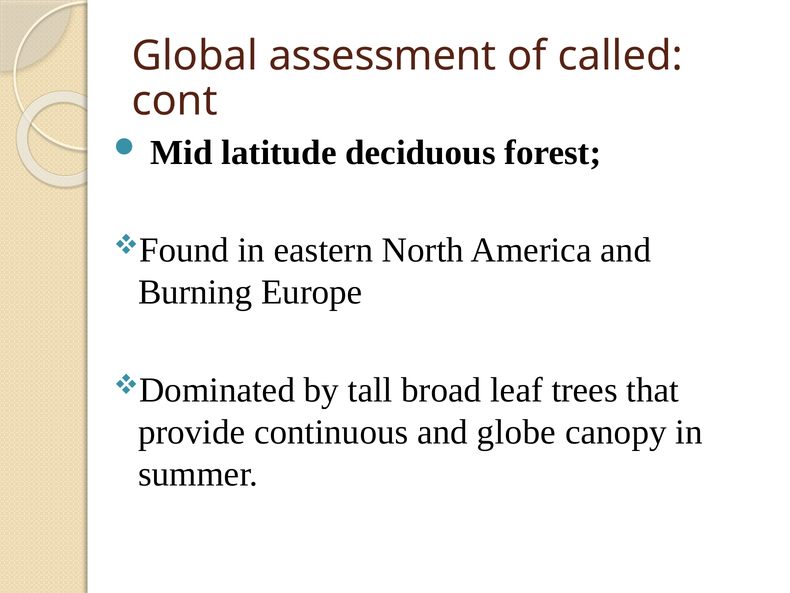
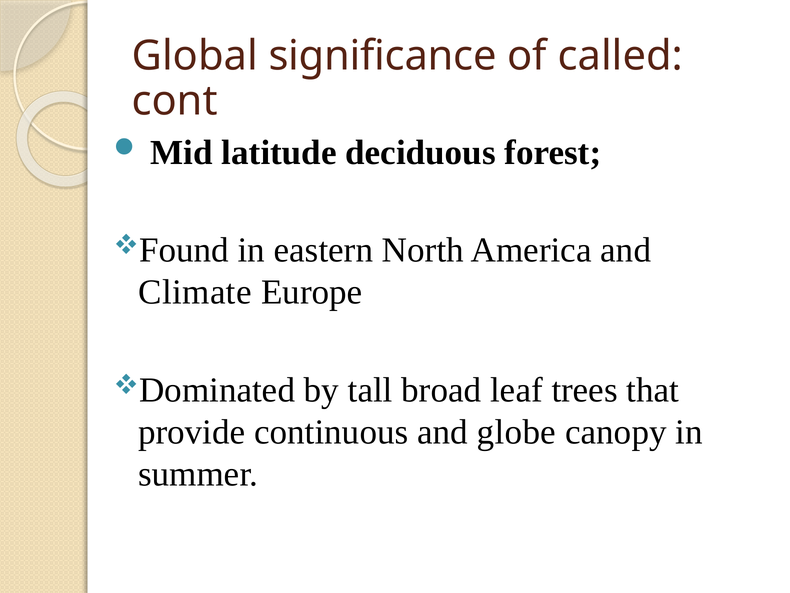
assessment: assessment -> significance
Burning: Burning -> Climate
